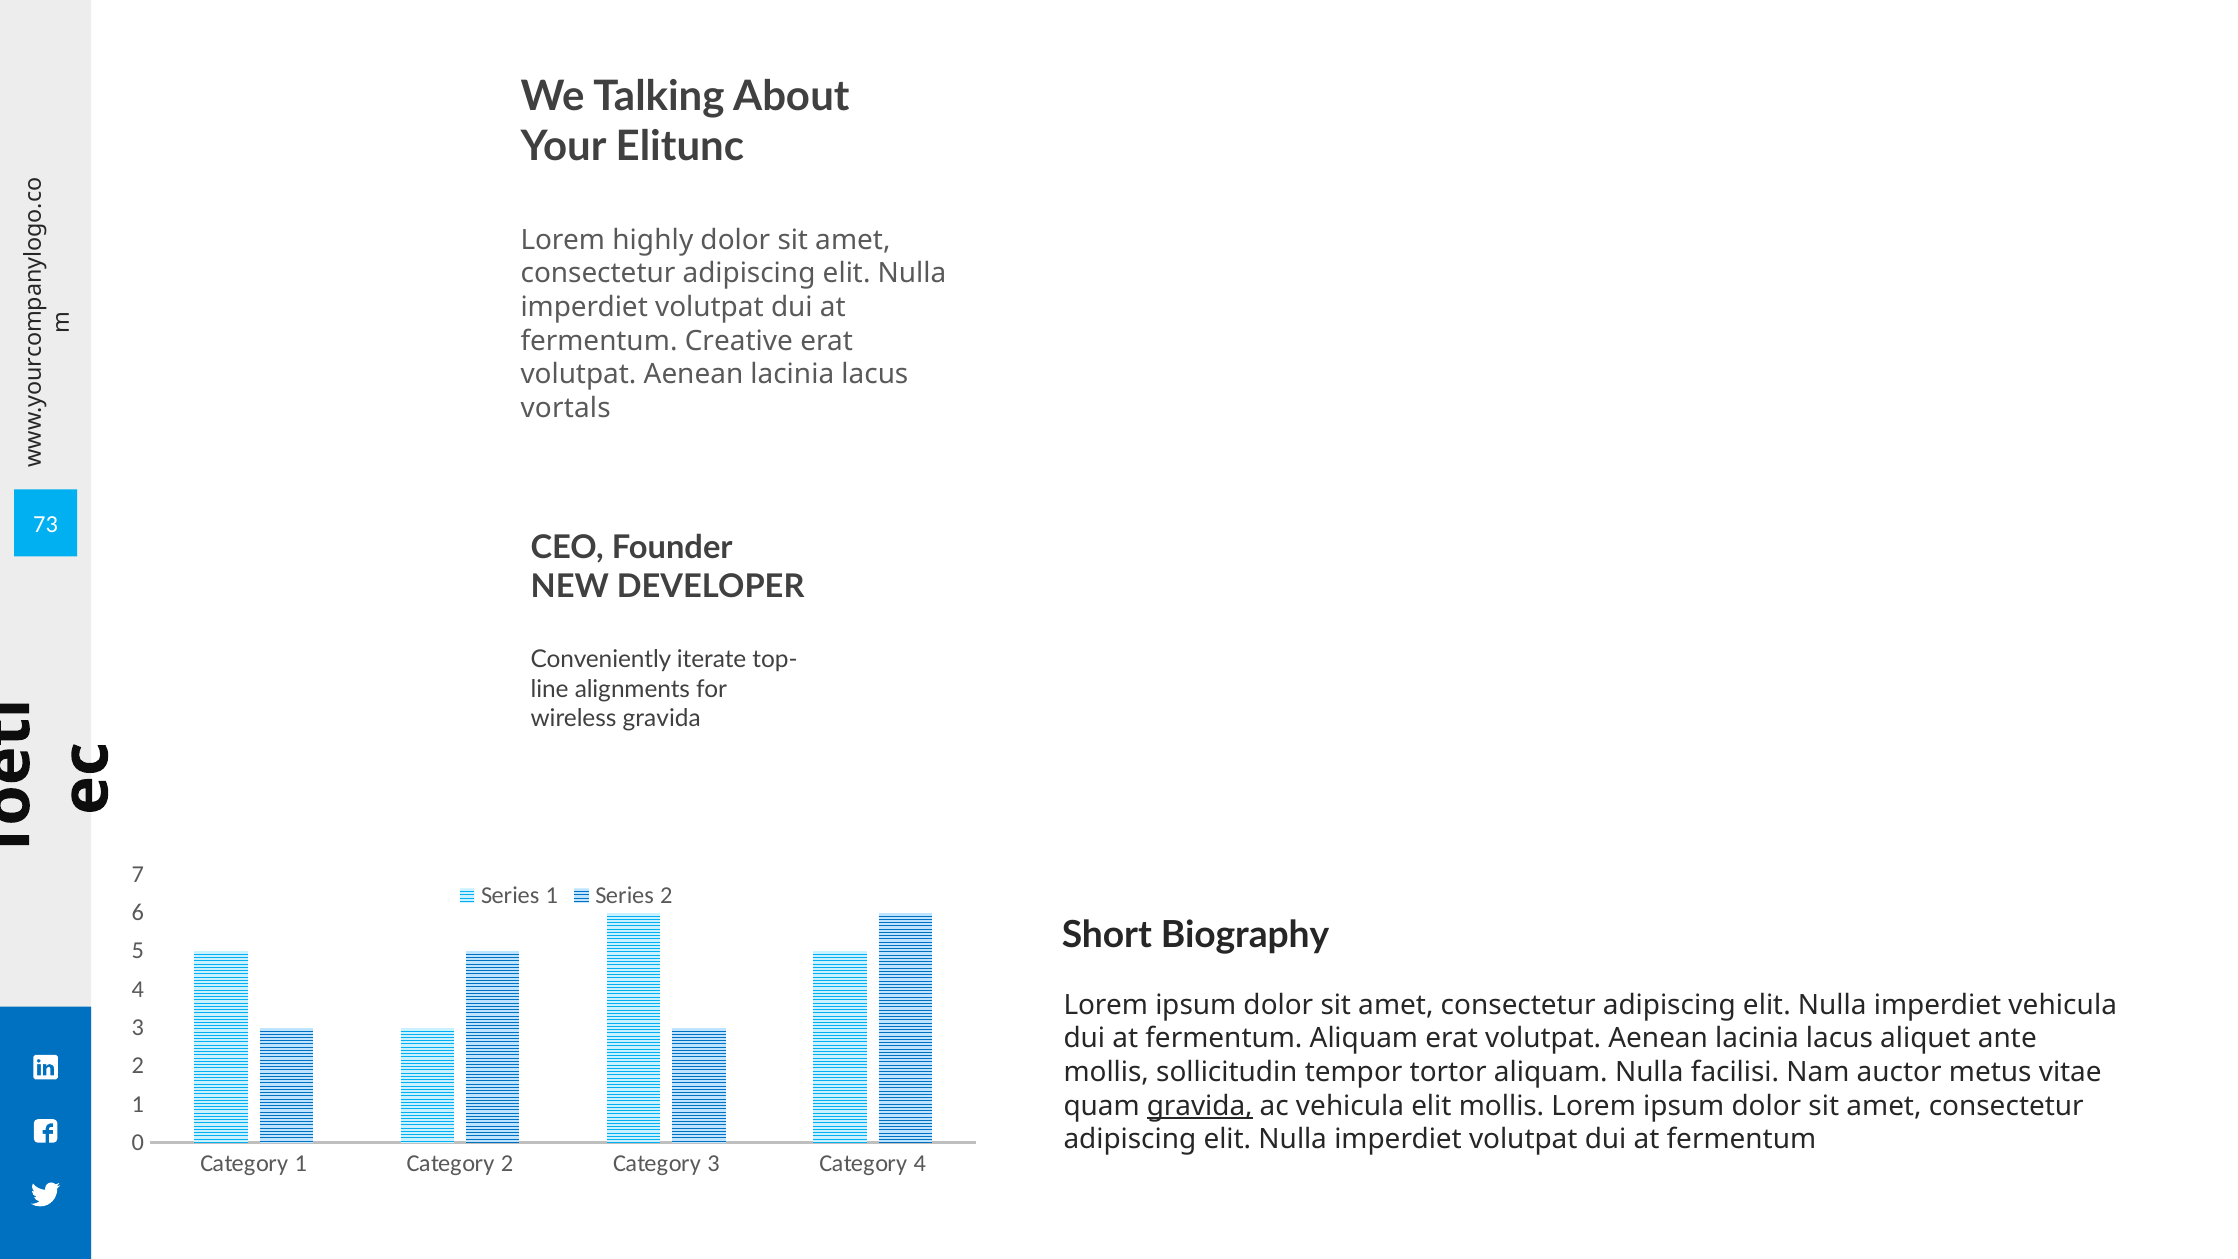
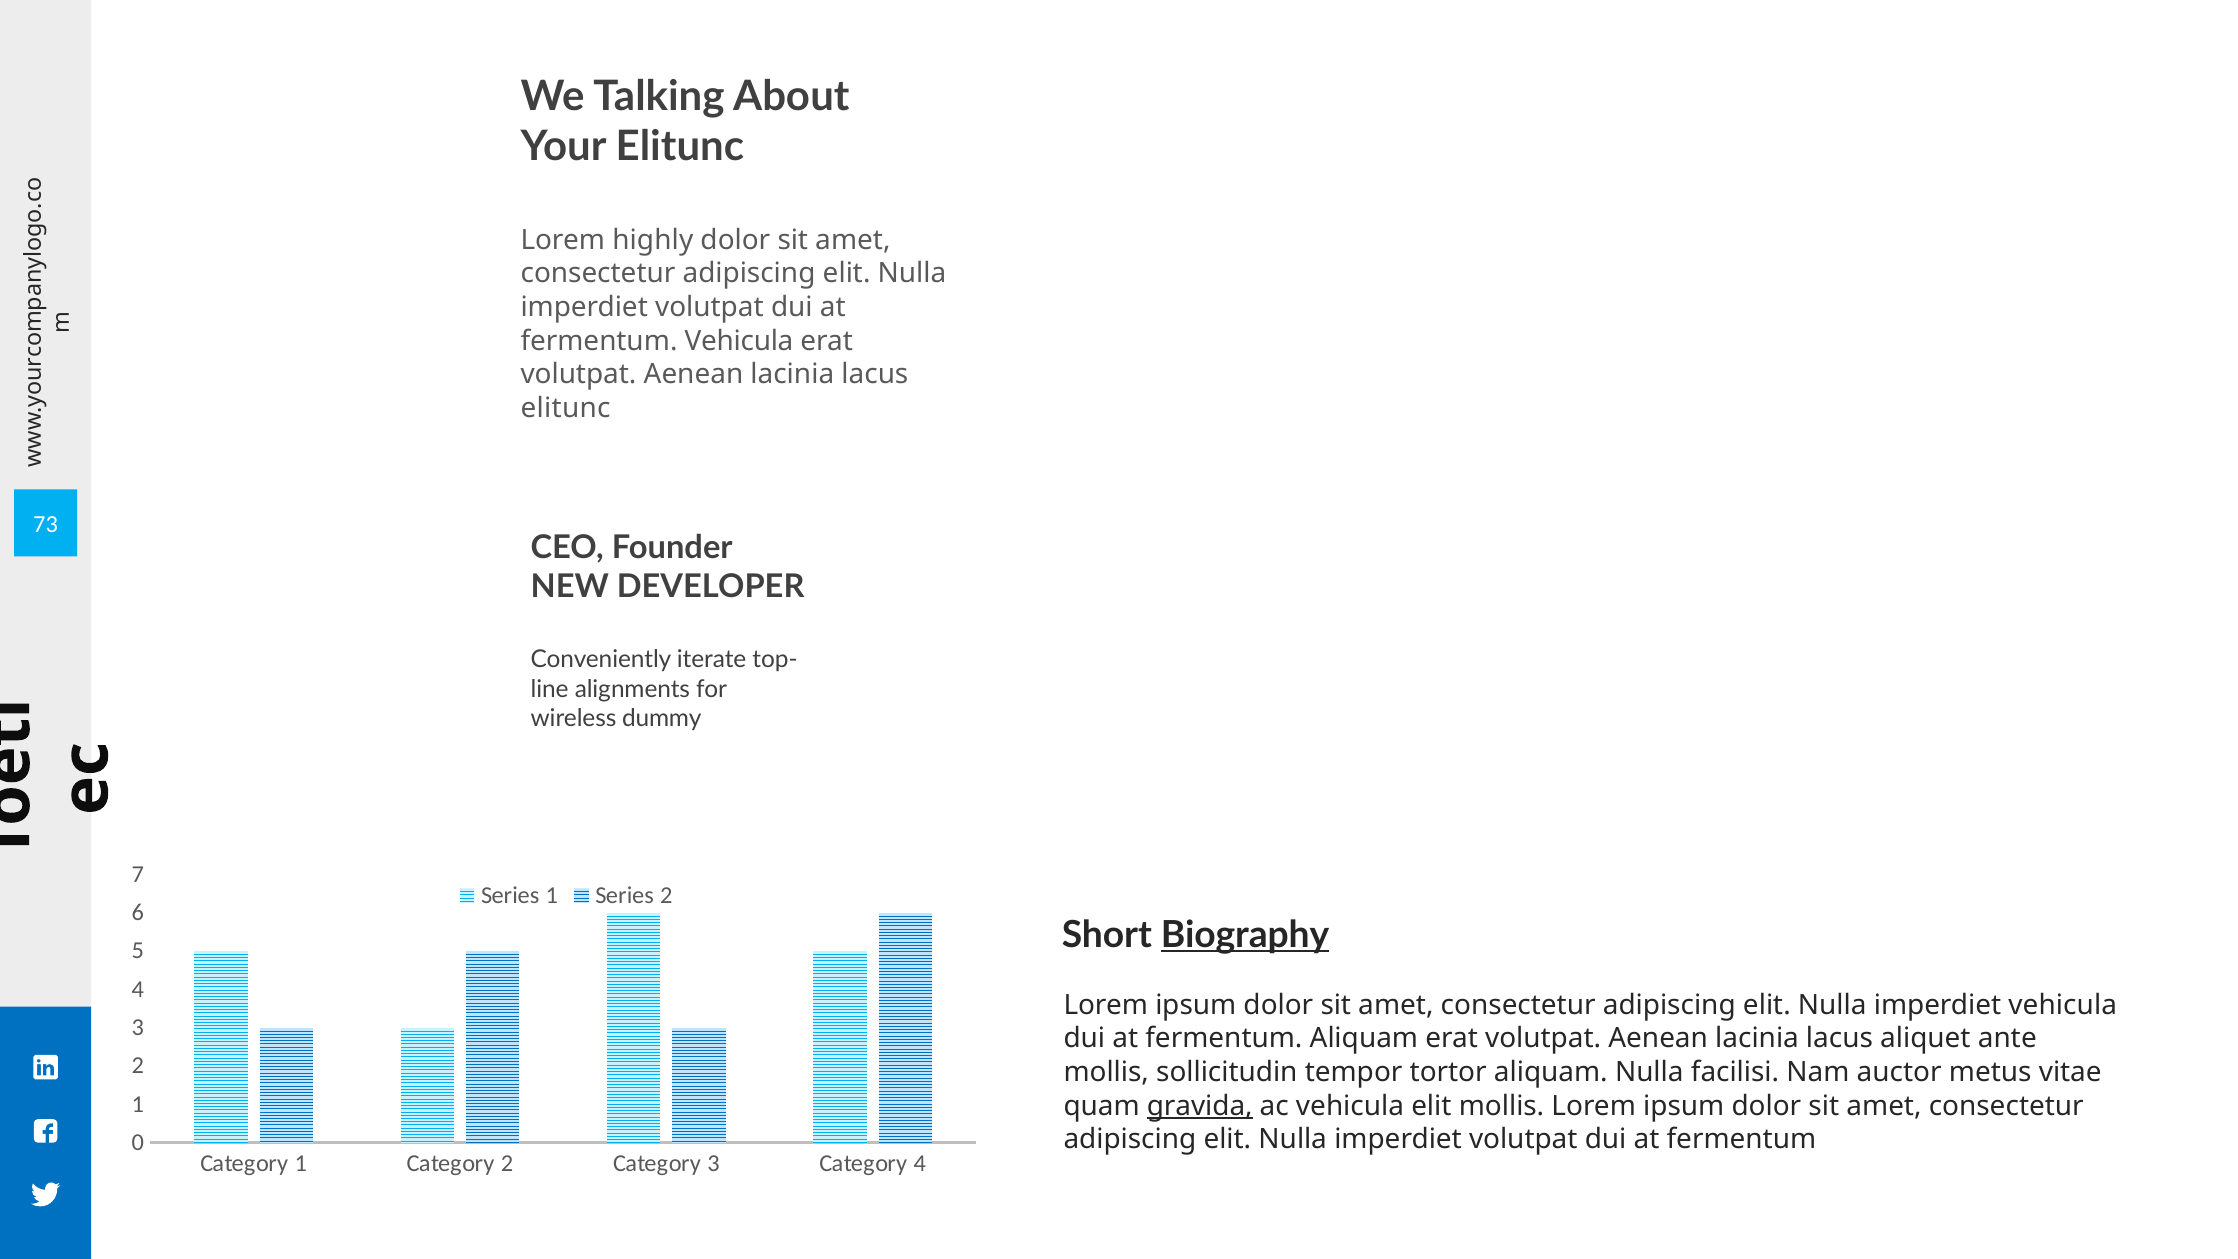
fermentum Creative: Creative -> Vehicula
vortals at (566, 408): vortals -> elitunc
wireless gravida: gravida -> dummy
Biography underline: none -> present
